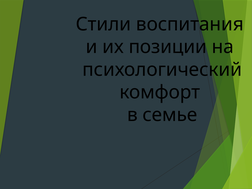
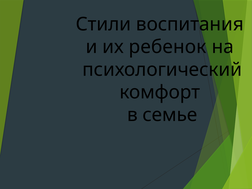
позиции: позиции -> ребенок
